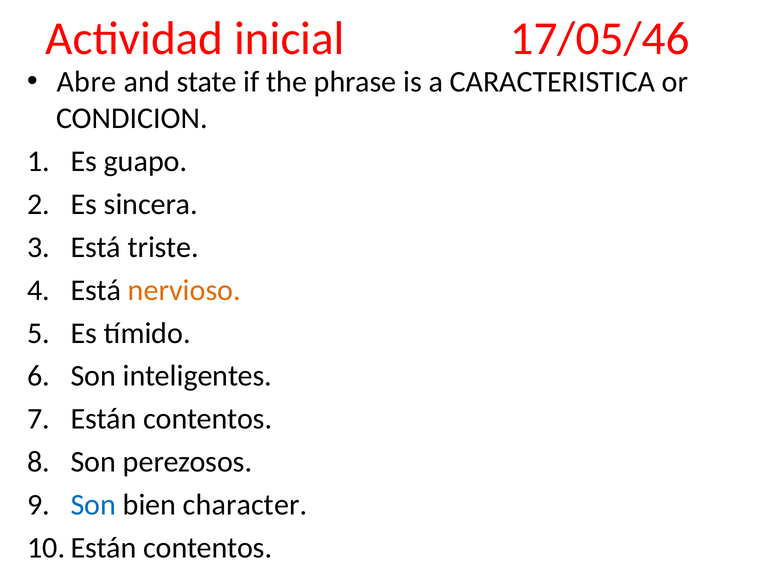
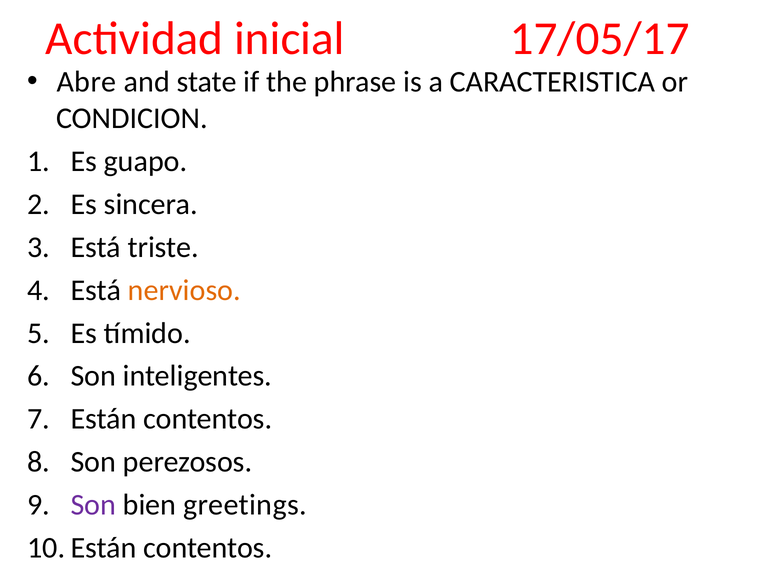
17/05/46: 17/05/46 -> 17/05/17
Son at (93, 505) colour: blue -> purple
character: character -> greetings
